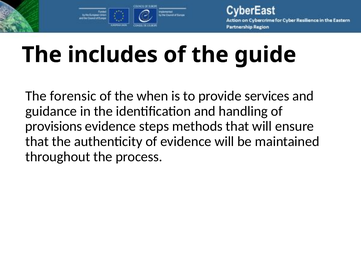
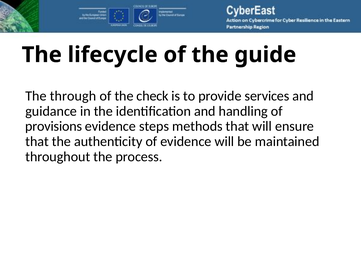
includes: includes -> lifecycle
forensic: forensic -> through
when: when -> check
